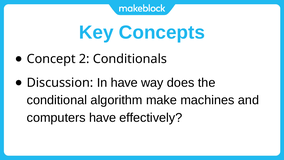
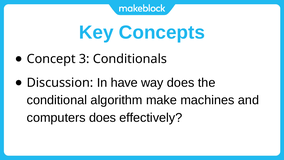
2: 2 -> 3
computers have: have -> does
